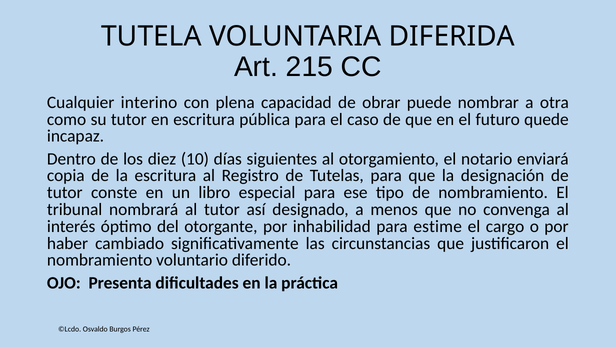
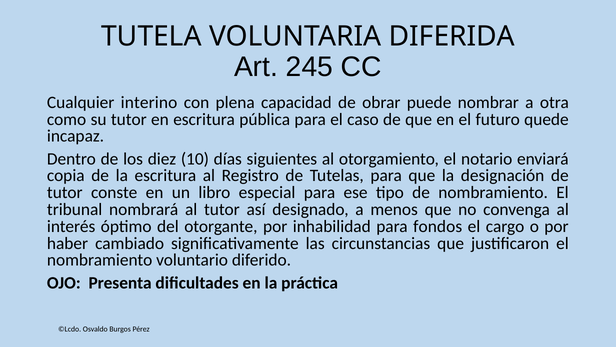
215: 215 -> 245
estime: estime -> fondos
